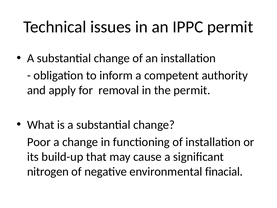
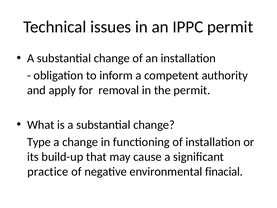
Poor: Poor -> Type
nitrogen: nitrogen -> practice
